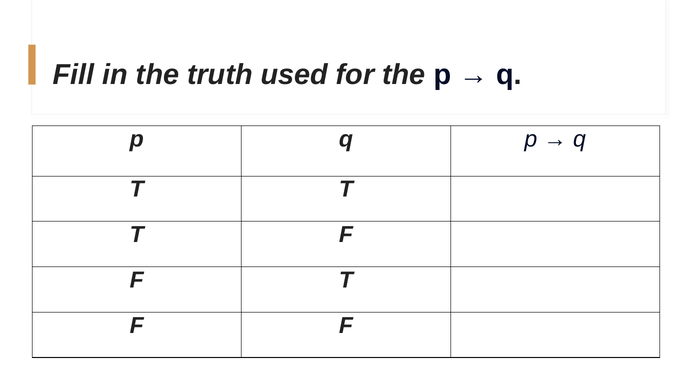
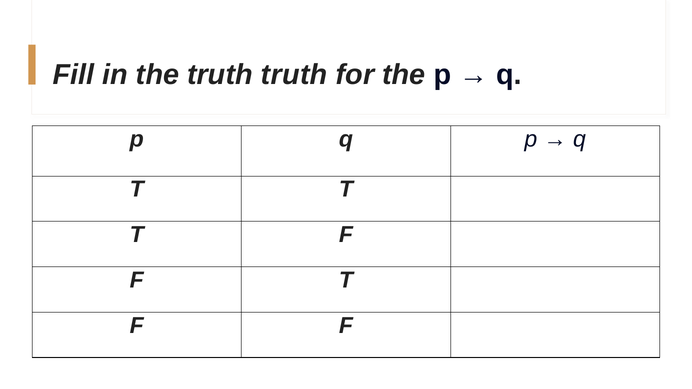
truth used: used -> truth
